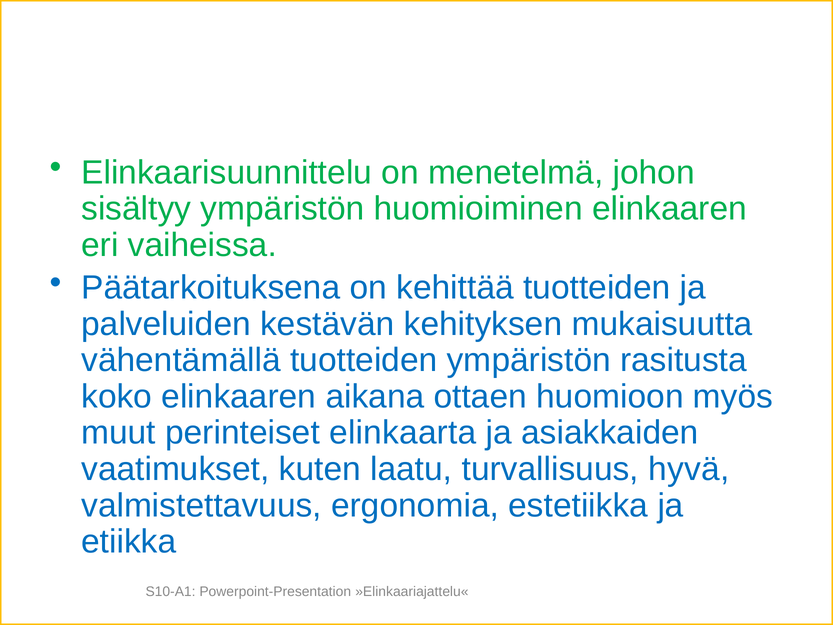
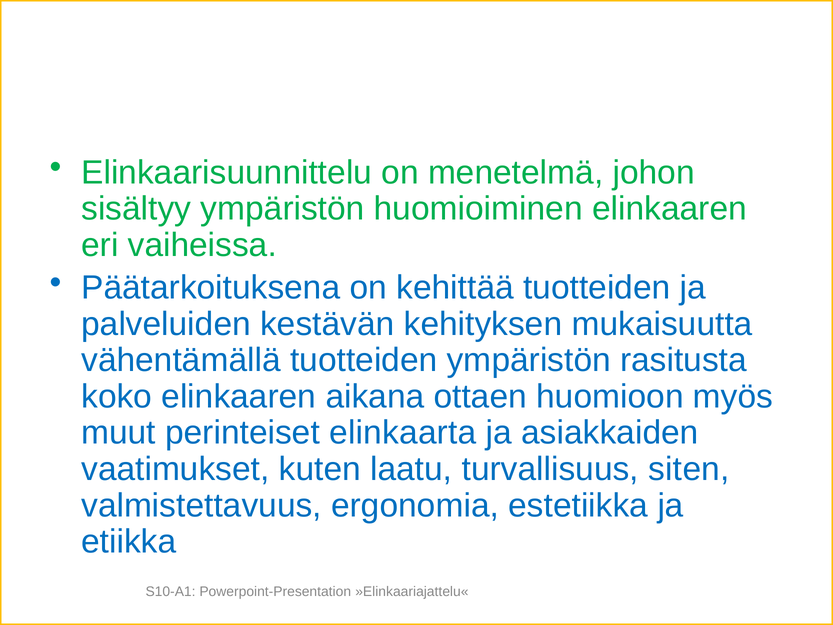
hyvä: hyvä -> siten
